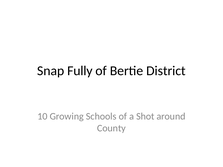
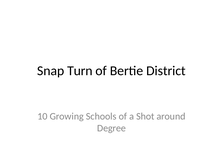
Fully: Fully -> Turn
County: County -> Degree
